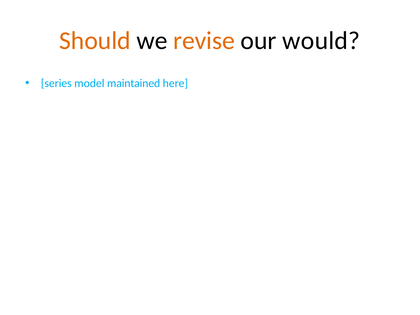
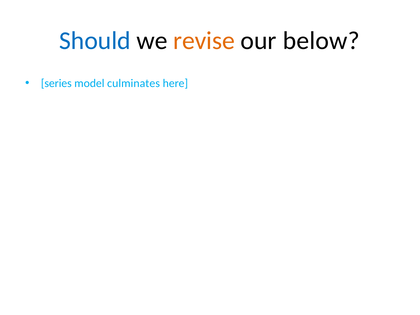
Should colour: orange -> blue
would: would -> below
maintained: maintained -> culminates
